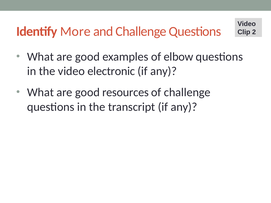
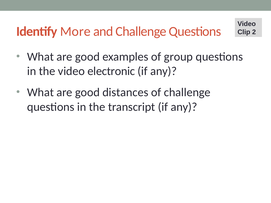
elbow: elbow -> group
resources: resources -> distances
